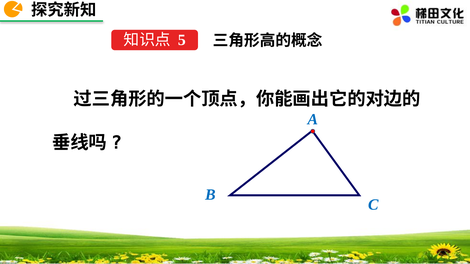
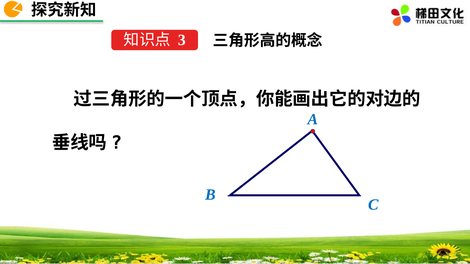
5: 5 -> 3
